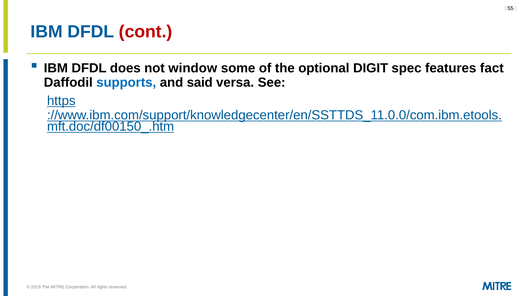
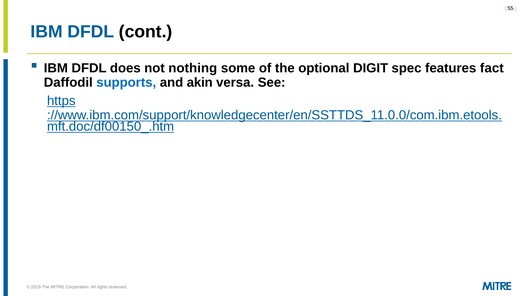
cont colour: red -> black
window: window -> nothing
said: said -> akin
